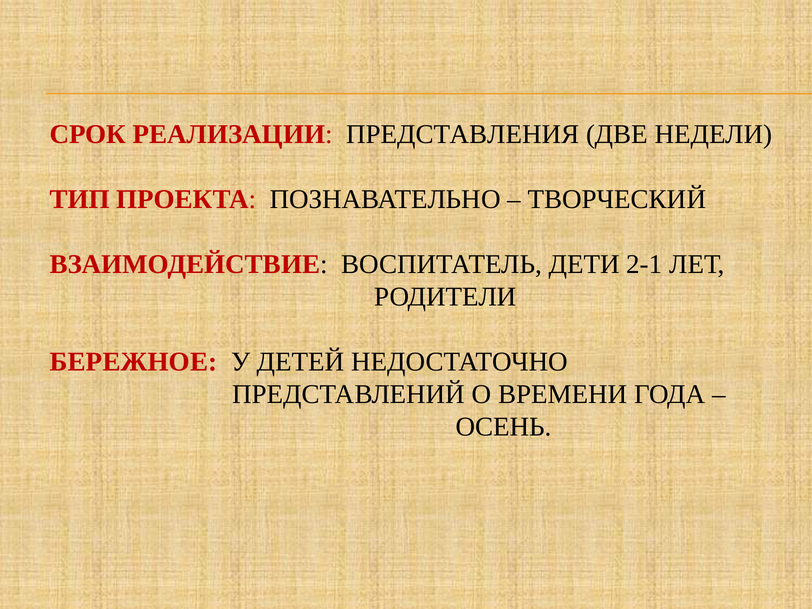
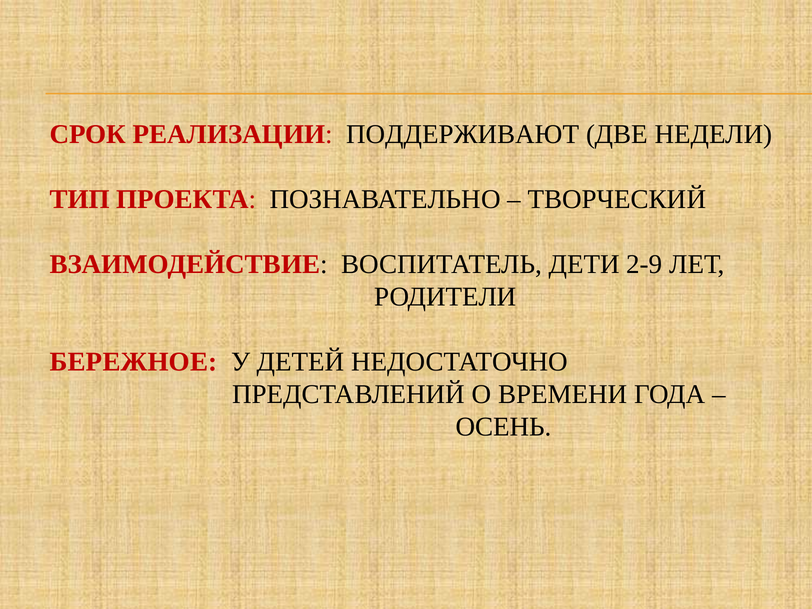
ПРЕДСТАВЛЕНИЯ: ПРЕДСТАВЛЕНИЯ -> ПОДДЕРЖИВАЮТ
2-1: 2-1 -> 2-9
